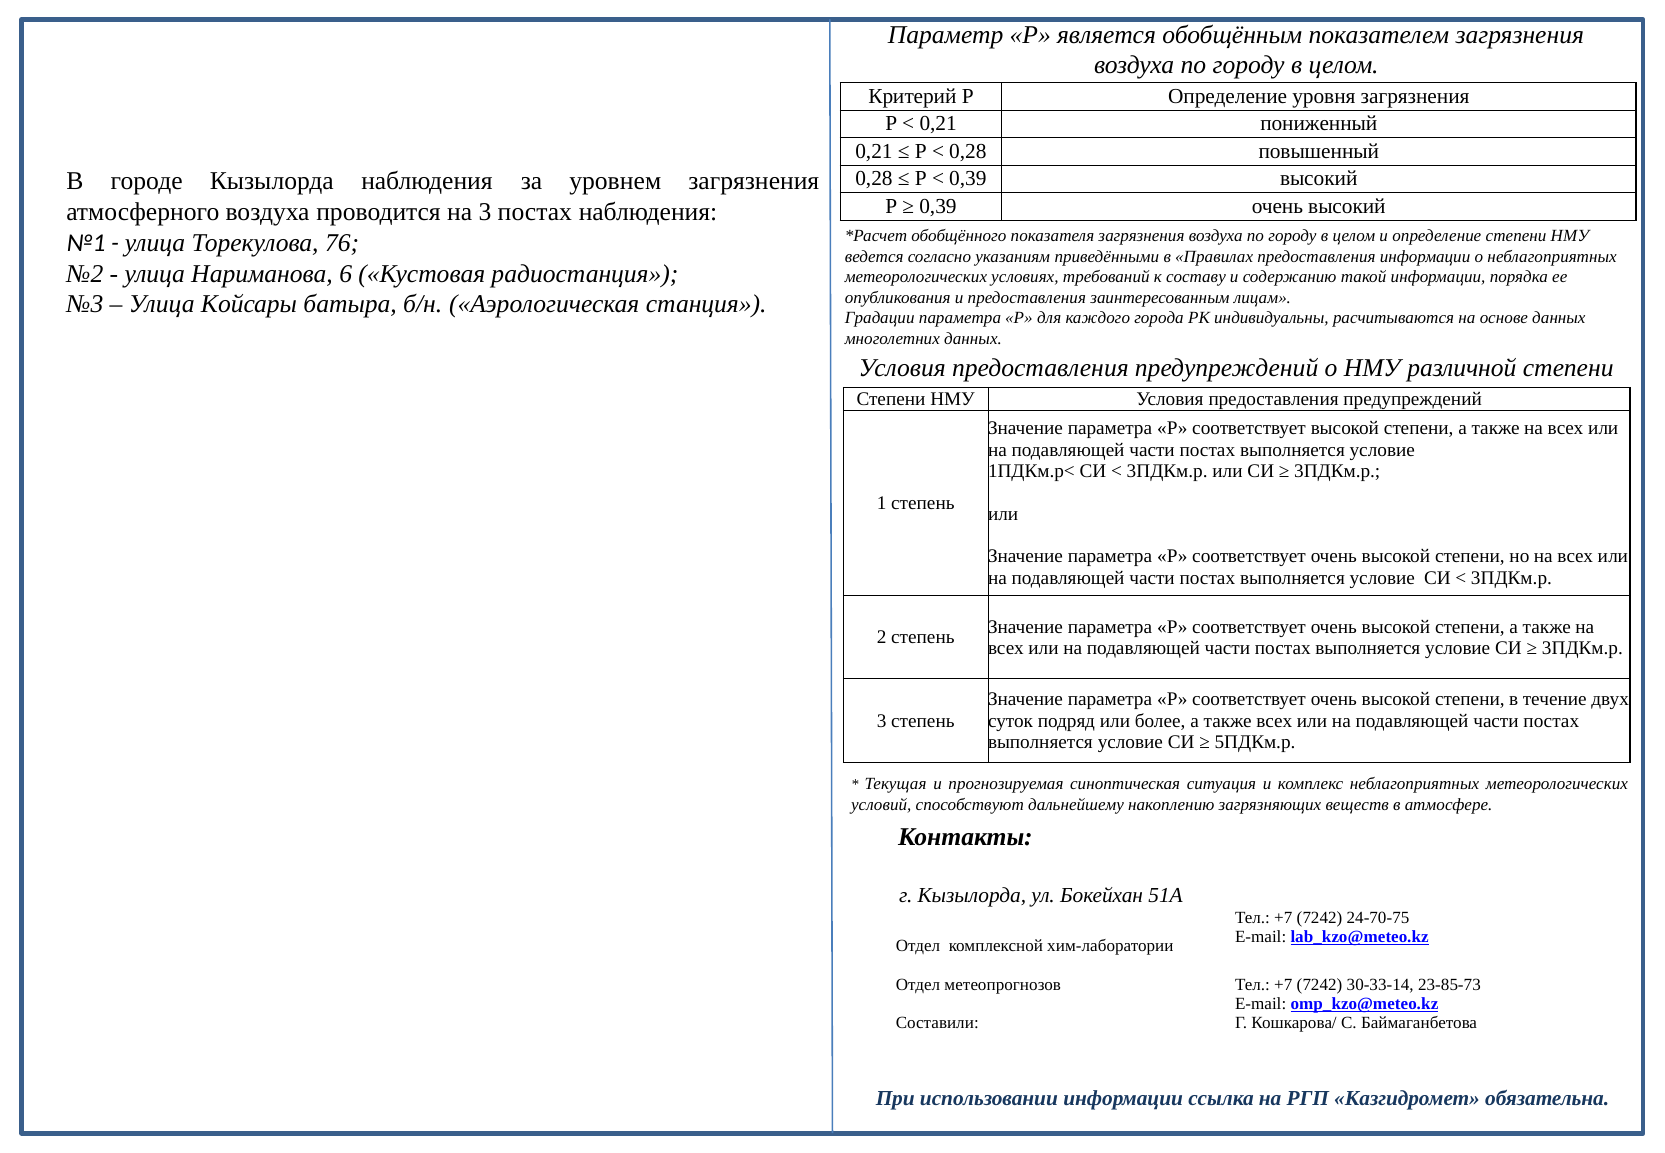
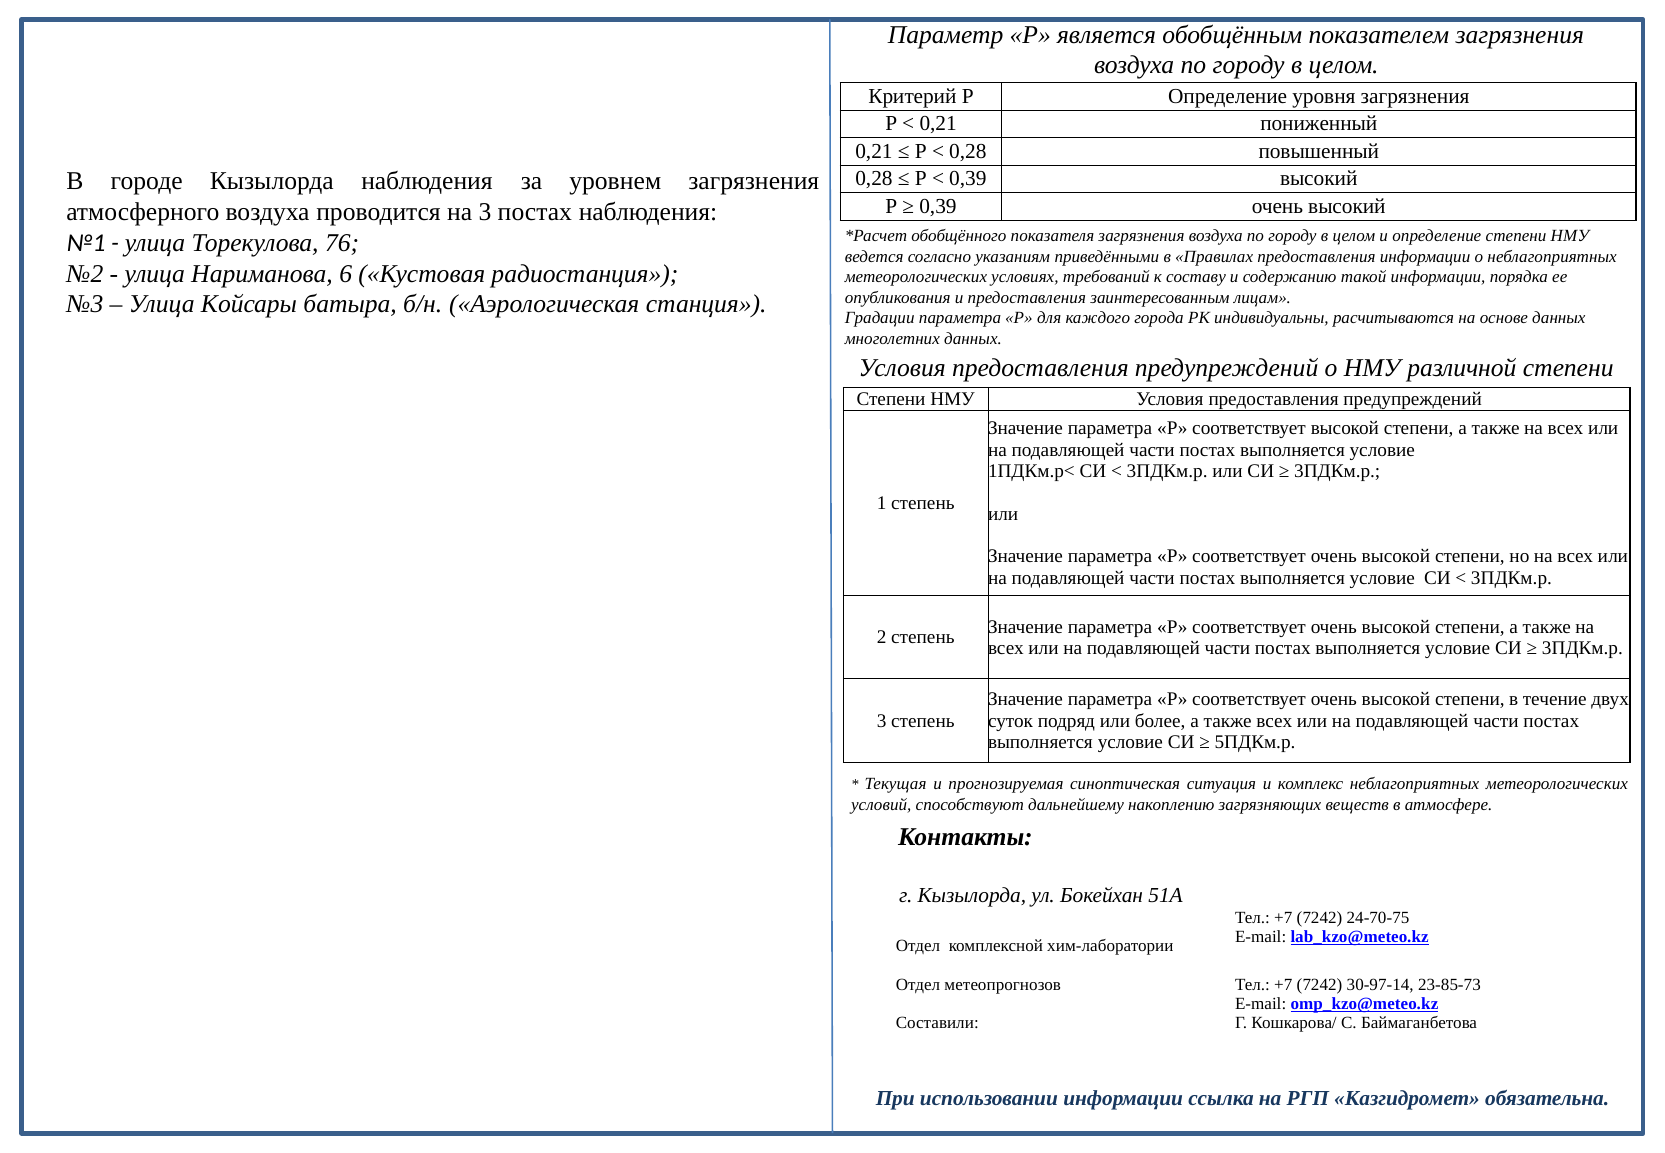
30-33-14: 30-33-14 -> 30-97-14
